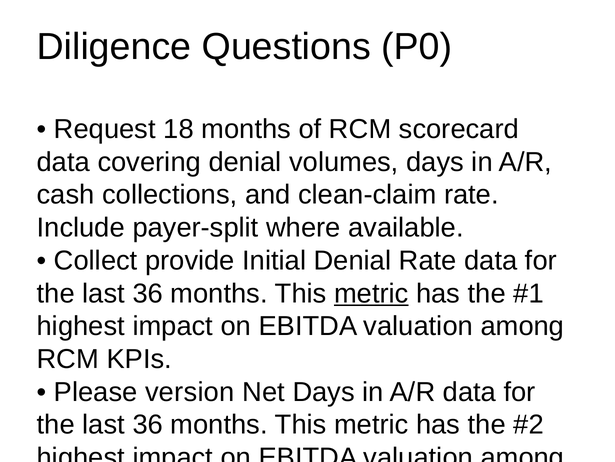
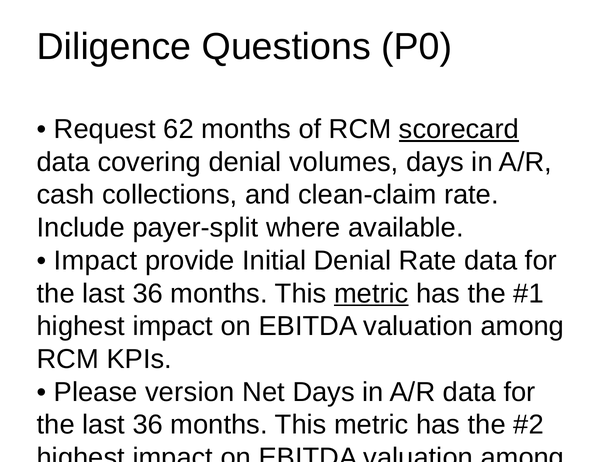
18: 18 -> 62
scorecard underline: none -> present
Collect at (96, 260): Collect -> Impact
